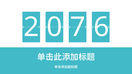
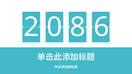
0 7: 7 -> 8
